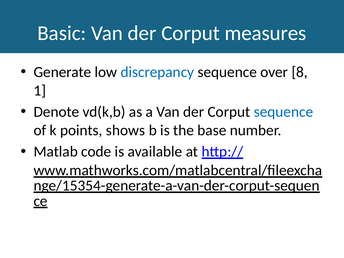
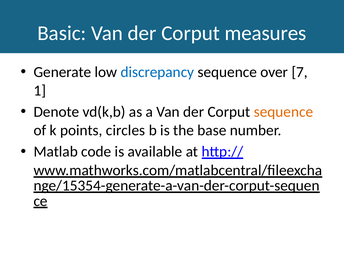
8: 8 -> 7
sequence at (283, 112) colour: blue -> orange
shows: shows -> circles
